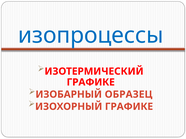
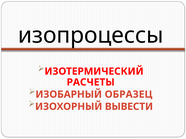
изопроцессы colour: blue -> black
ГРАФИКЕ at (91, 82): ГРАФИКЕ -> РАСЧЕТЫ
ИЗОХОРНЫЙ ГРАФИКЕ: ГРАФИКЕ -> ВЫВЕСТИ
